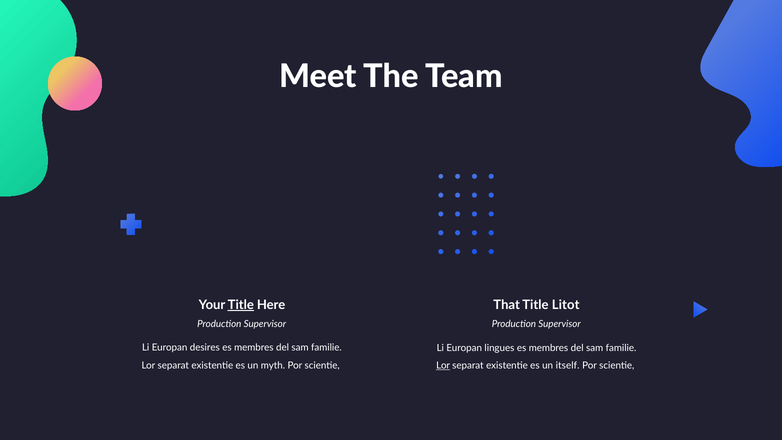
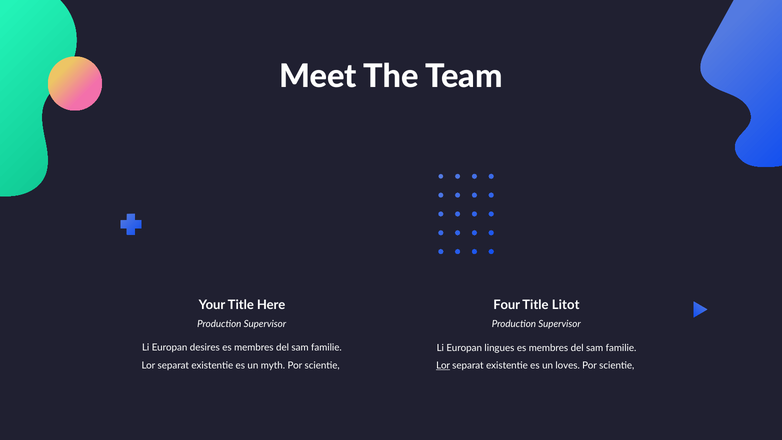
Title at (241, 305) underline: present -> none
That: That -> Four
itself: itself -> loves
